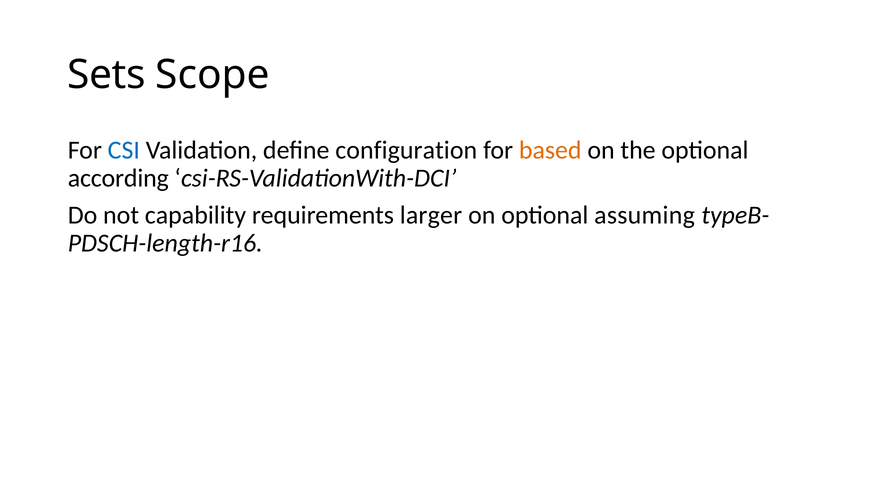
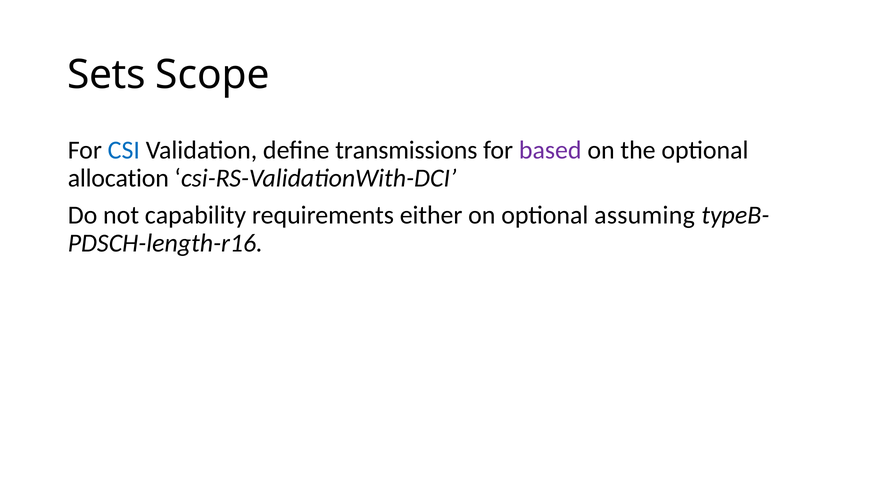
configuration: configuration -> transmissions
based colour: orange -> purple
according: according -> allocation
larger: larger -> either
